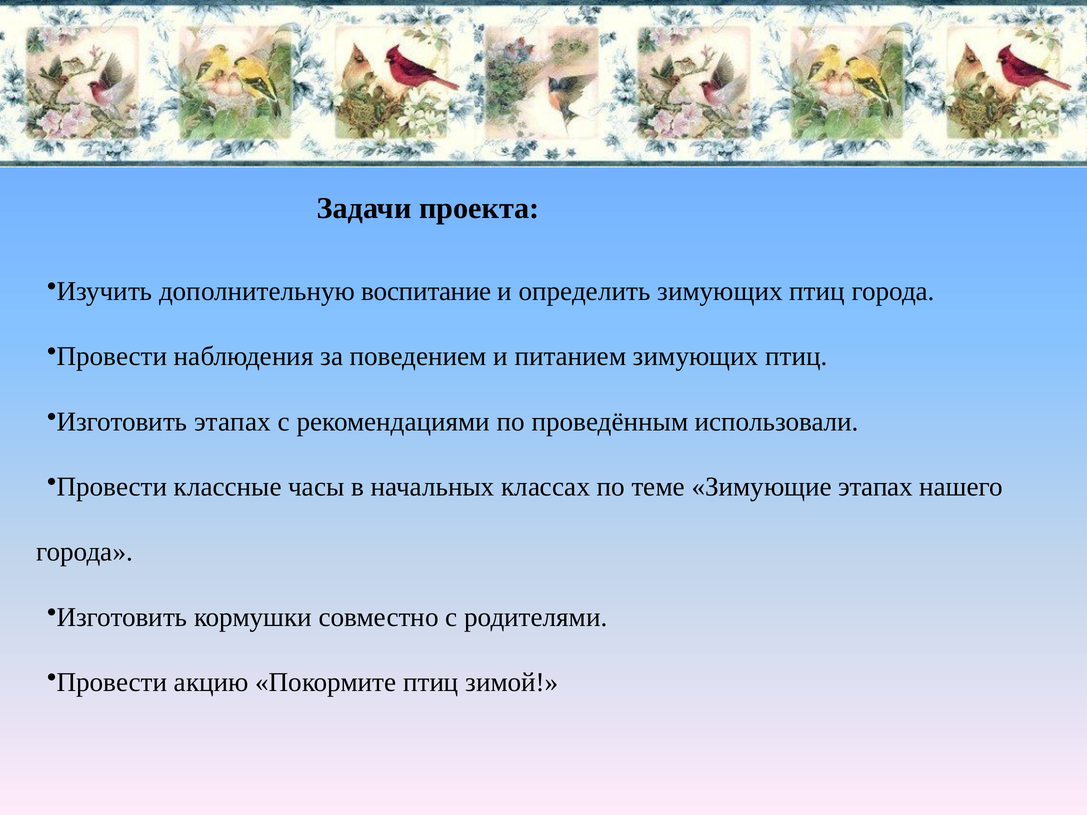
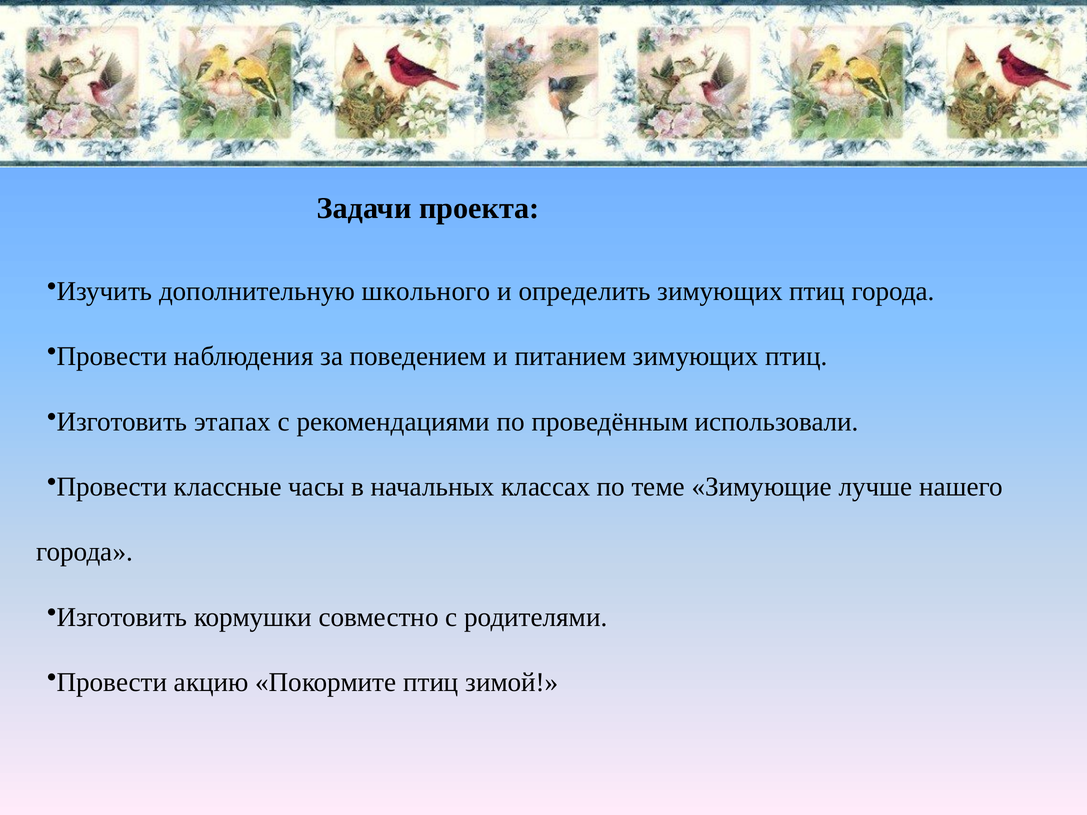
воспитание: воспитание -> школьного
Зимующие этапах: этапах -> лучше
